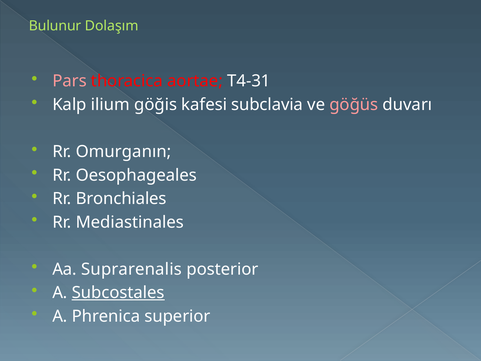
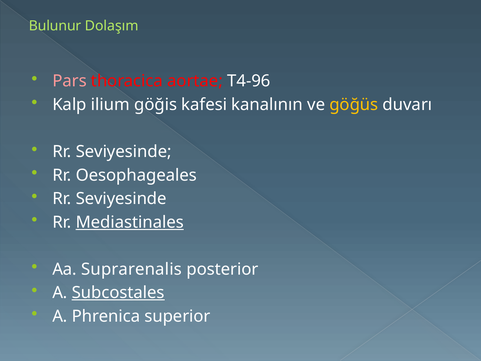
T4-31: T4-31 -> T4-96
subclavia: subclavia -> kanalının
göğüs colour: pink -> yellow
Omurganın at (124, 152): Omurganın -> Seviyesinde
Bronchiales at (121, 199): Bronchiales -> Seviyesinde
Mediastinales underline: none -> present
